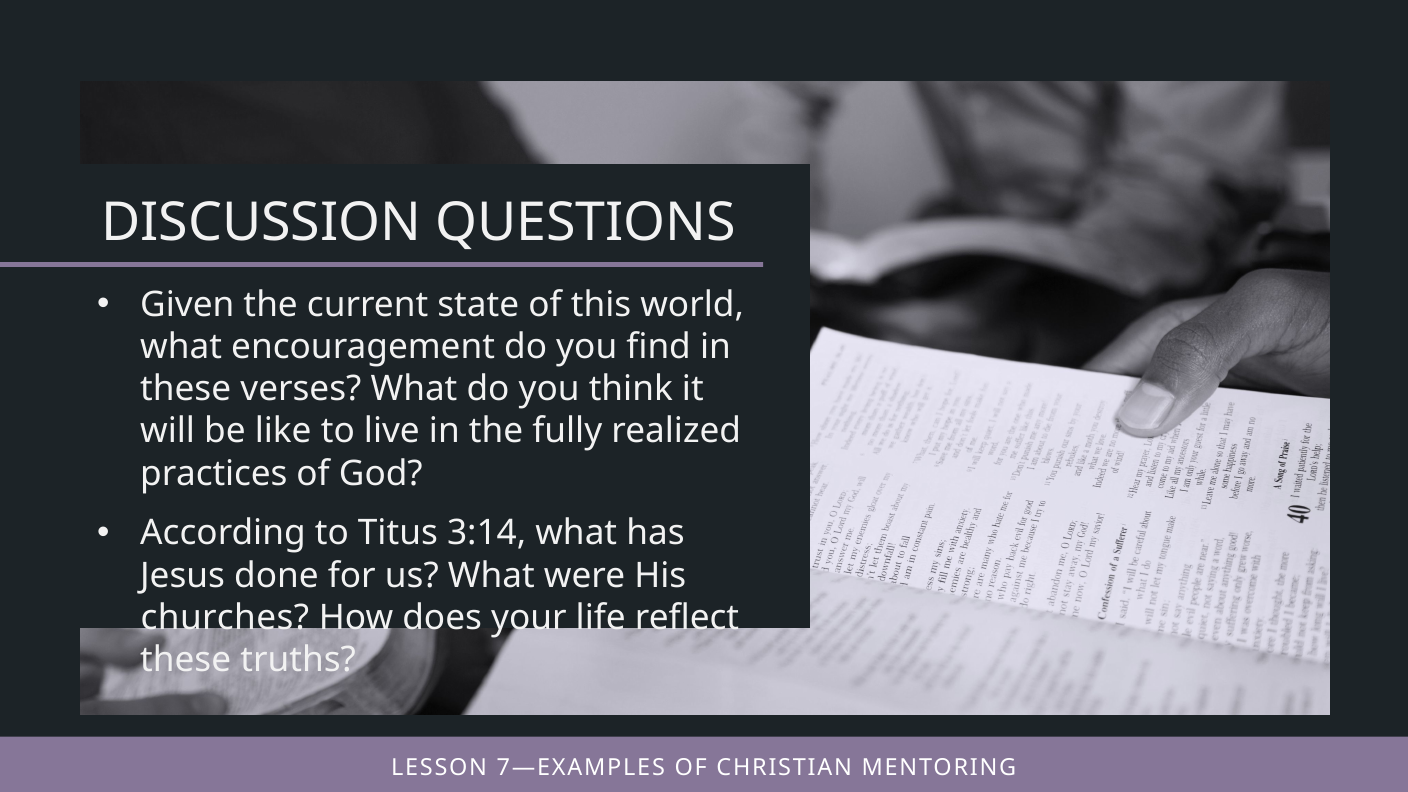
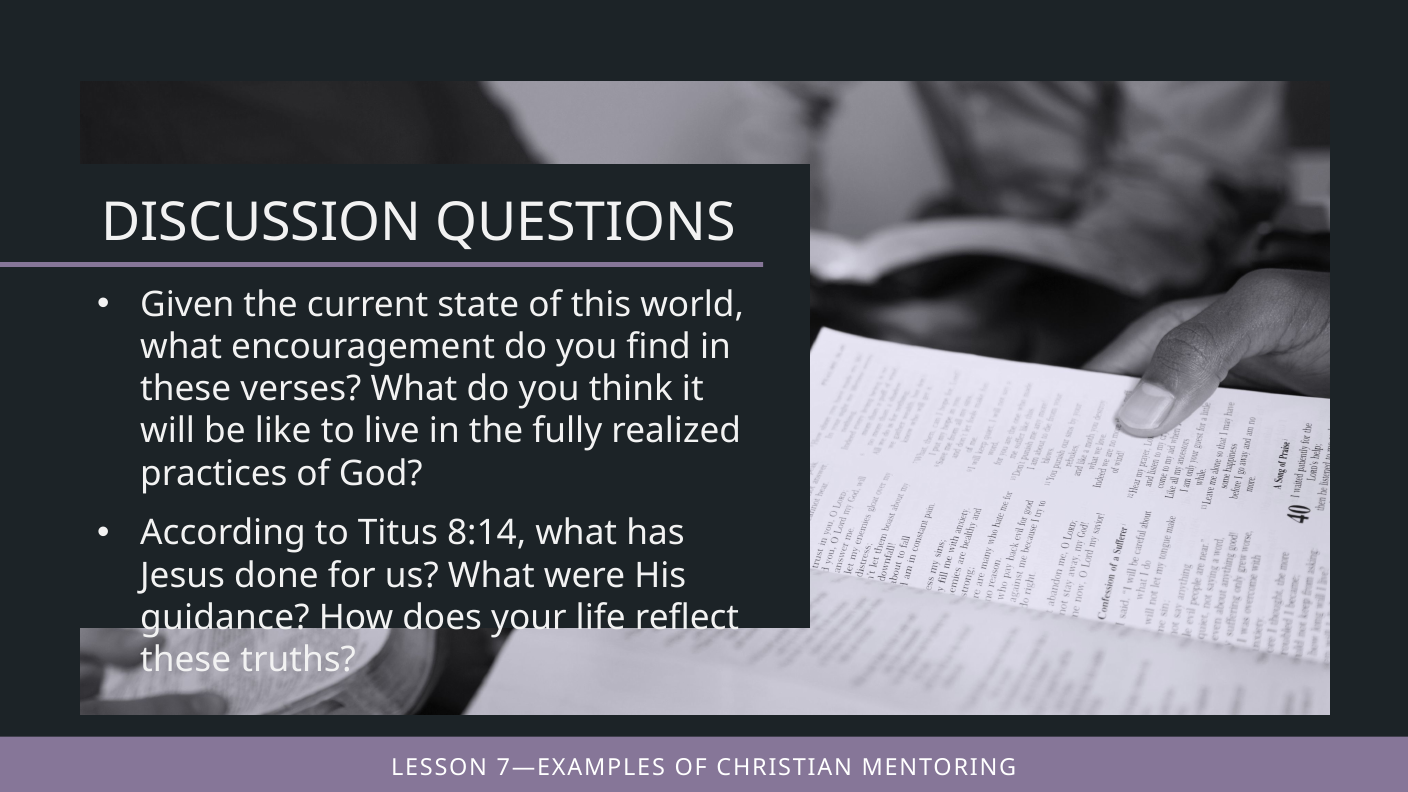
3:14: 3:14 -> 8:14
churches: churches -> guidance
